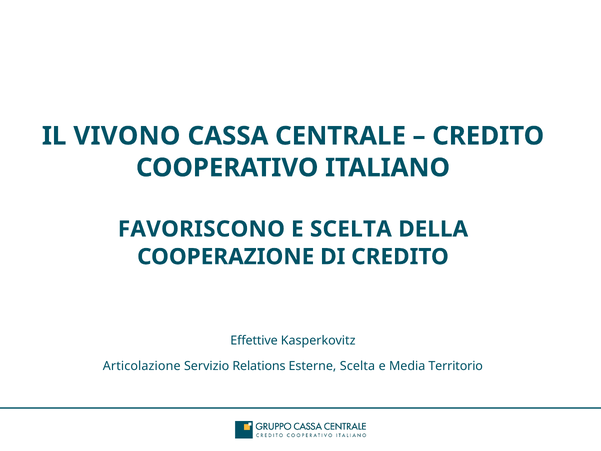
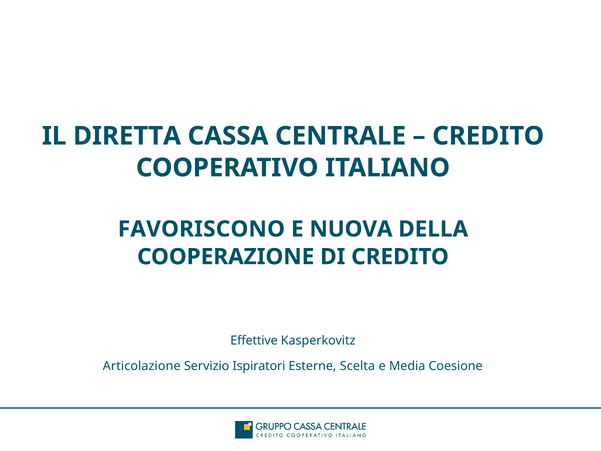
VIVONO: VIVONO -> DIRETTA
E SCELTA: SCELTA -> NUOVA
Relations: Relations -> Ispiratori
Territorio: Territorio -> Coesione
